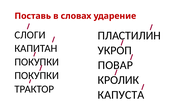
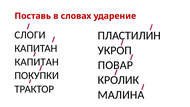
ПОКУПКИ at (37, 62): ПОКУПКИ -> КАПИТАН
КАПУСТА: КАПУСТА -> МАЛИНА
